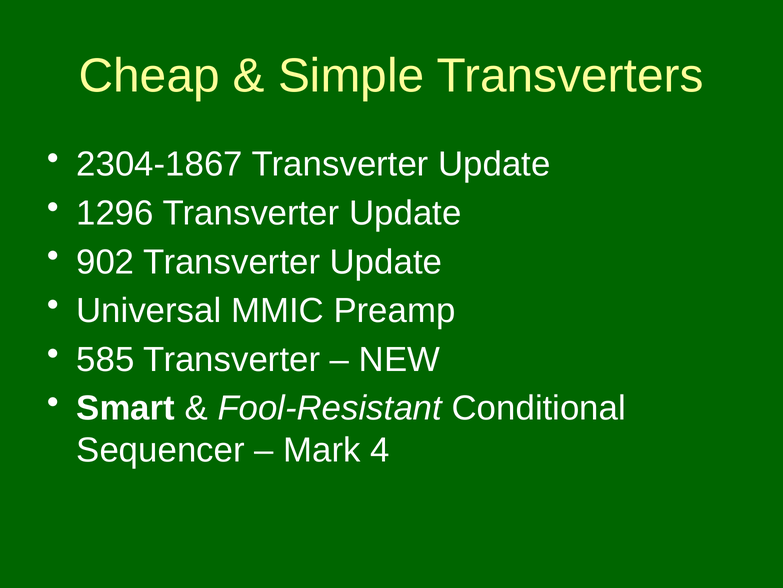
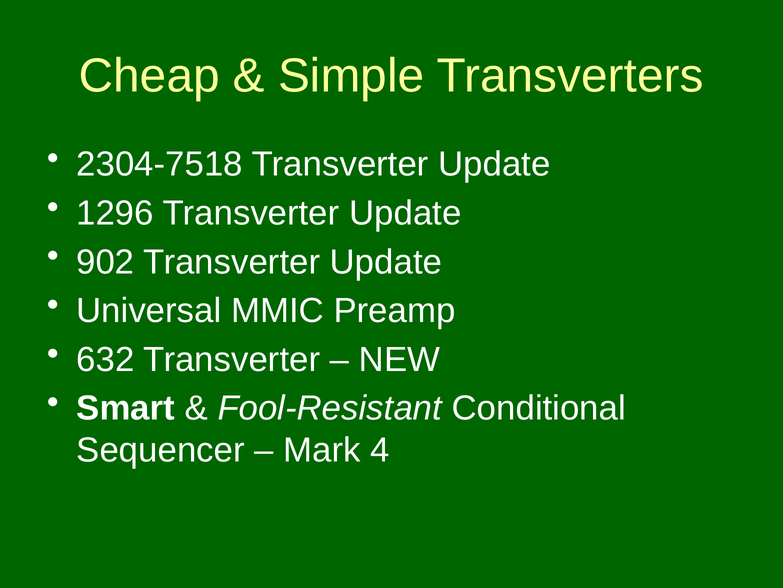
2304-1867: 2304-1867 -> 2304-7518
585: 585 -> 632
